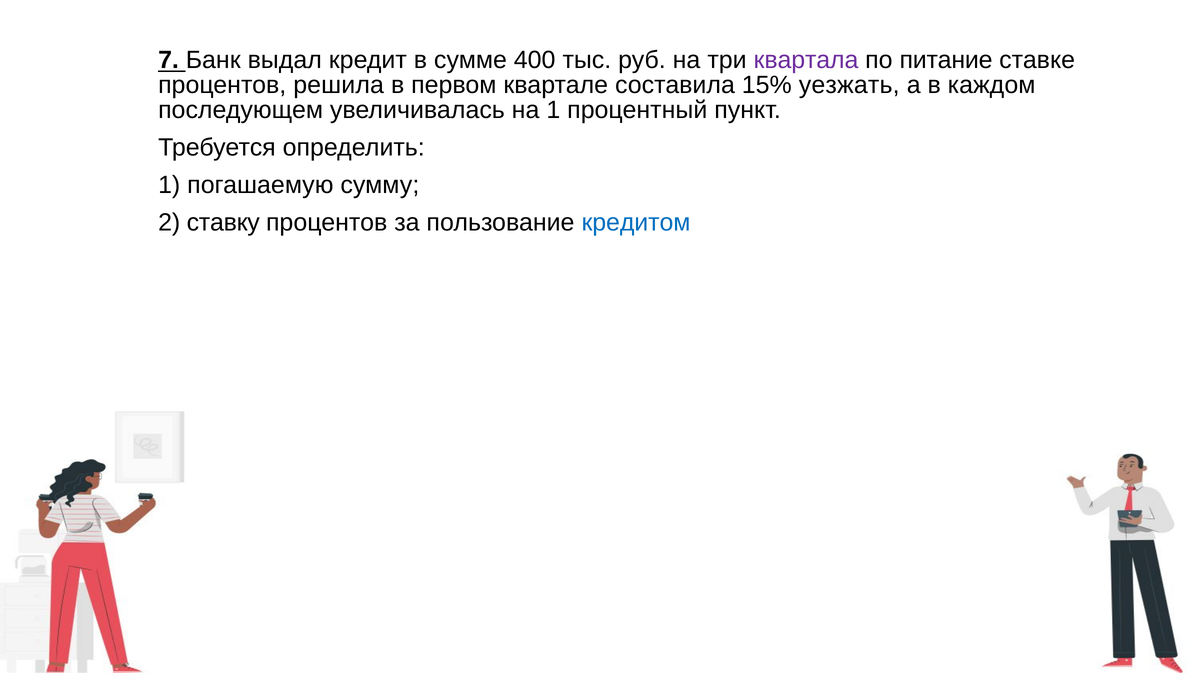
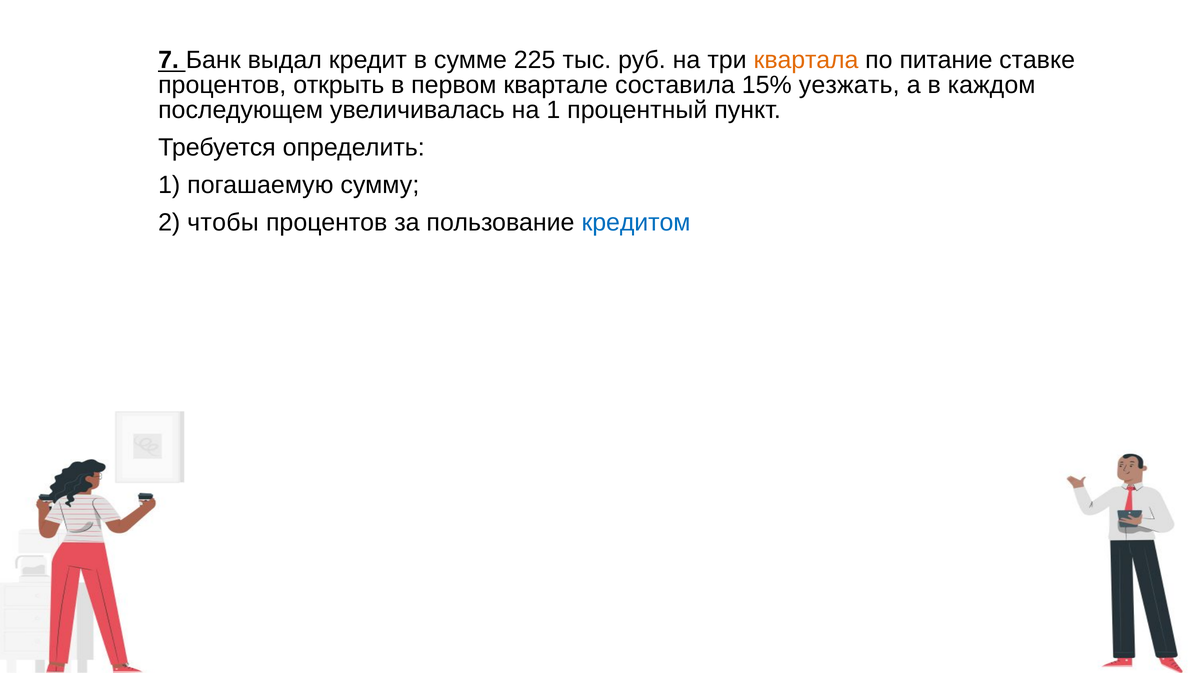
400: 400 -> 225
квартала colour: purple -> orange
решила: решила -> открыть
ставку: ставку -> чтобы
